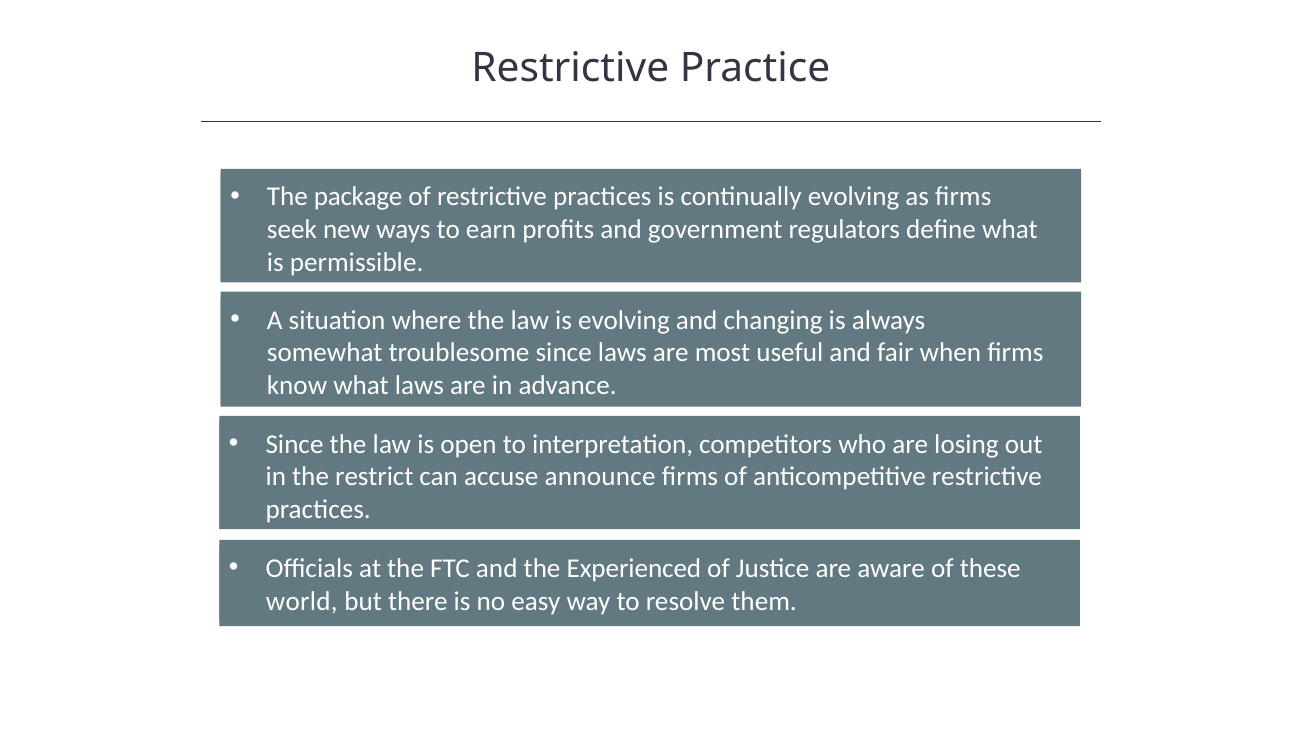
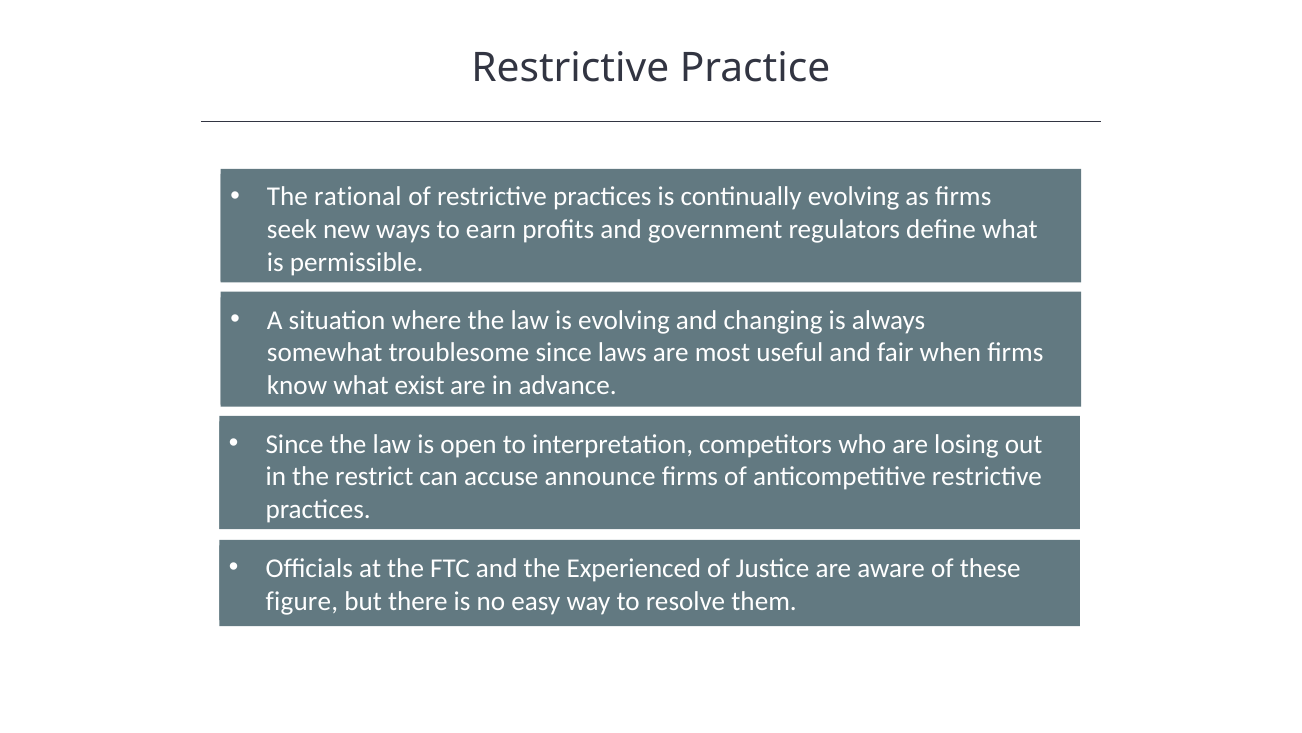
package: package -> rational
what laws: laws -> exist
world: world -> figure
